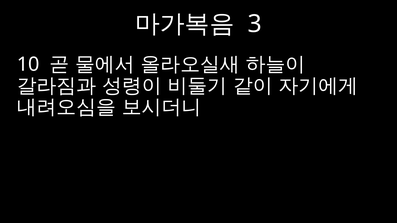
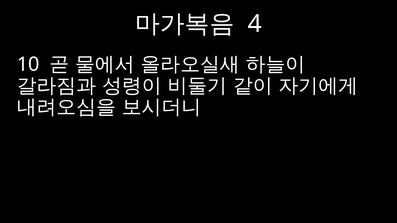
3: 3 -> 4
